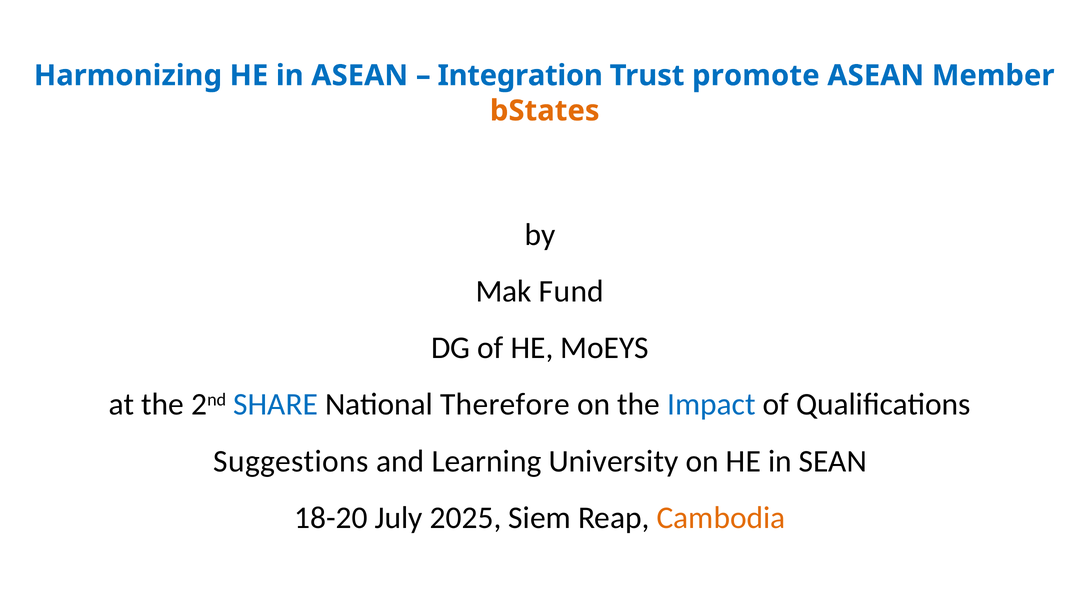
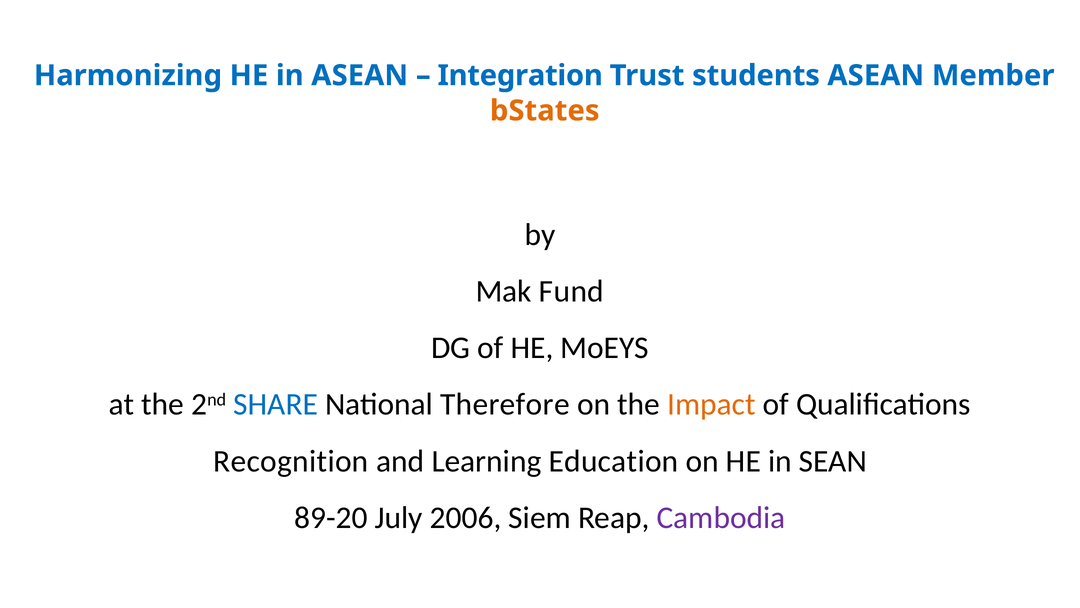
promote: promote -> students
Impact colour: blue -> orange
Suggestions: Suggestions -> Recognition
University: University -> Education
18-20: 18-20 -> 89-20
2025: 2025 -> 2006
Cambodia colour: orange -> purple
